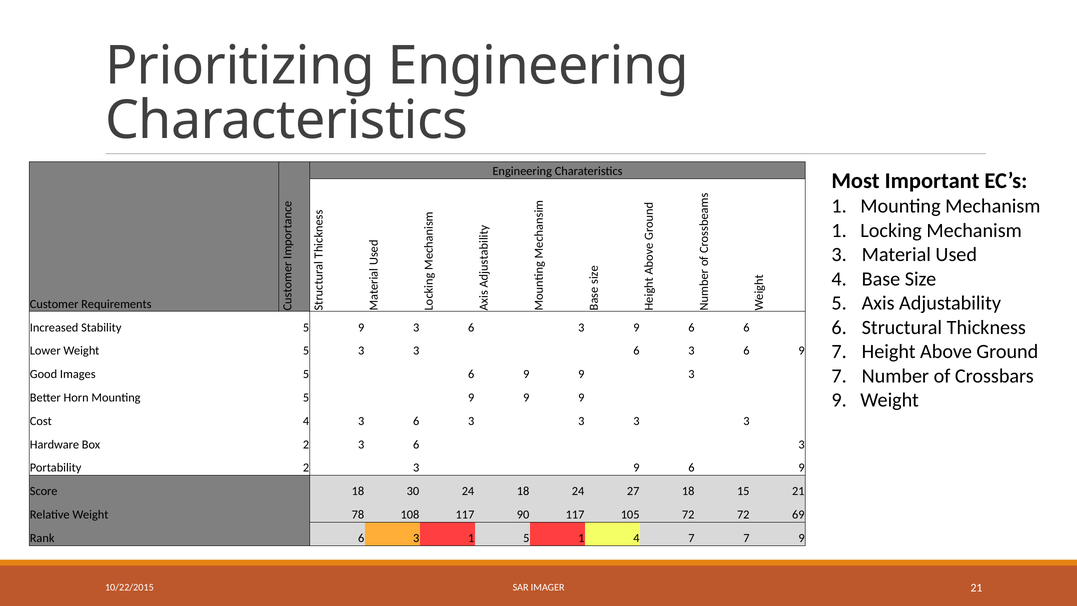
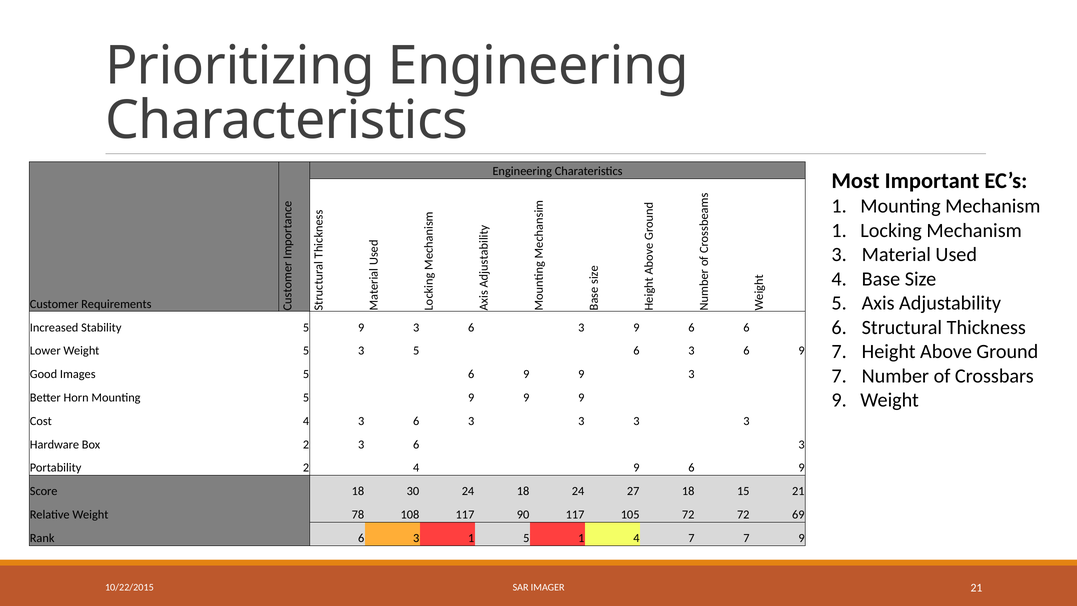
5 3 3: 3 -> 5
Portability 2 3: 3 -> 4
